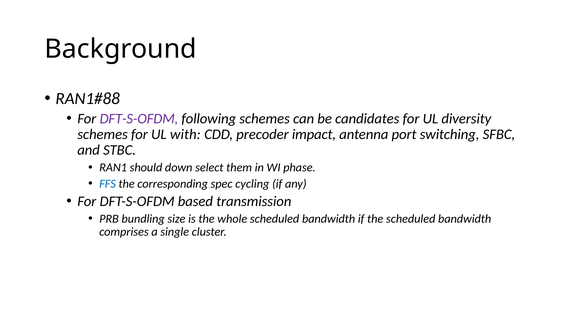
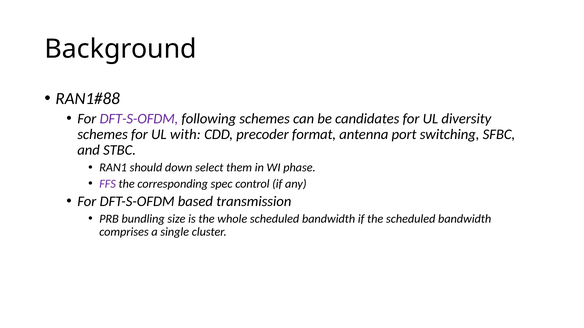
impact: impact -> format
FFS colour: blue -> purple
cycling: cycling -> control
